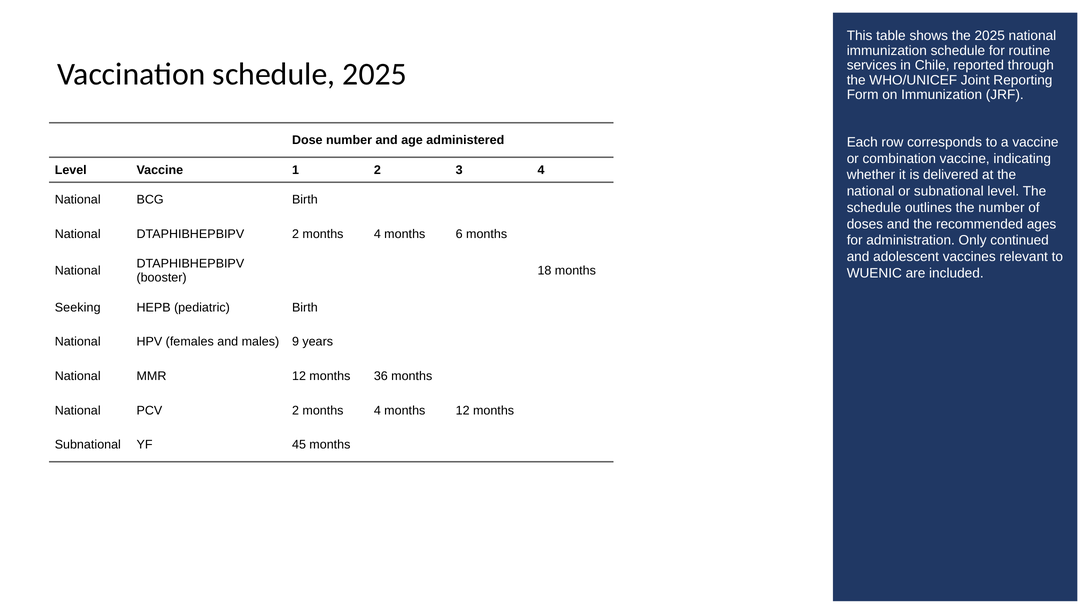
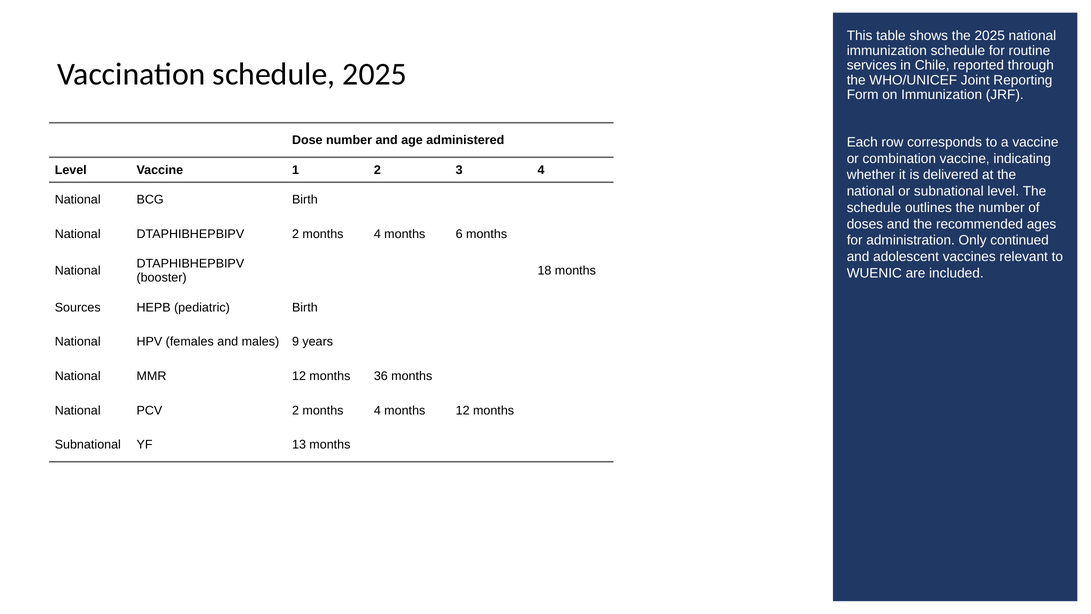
Seeking: Seeking -> Sources
45: 45 -> 13
